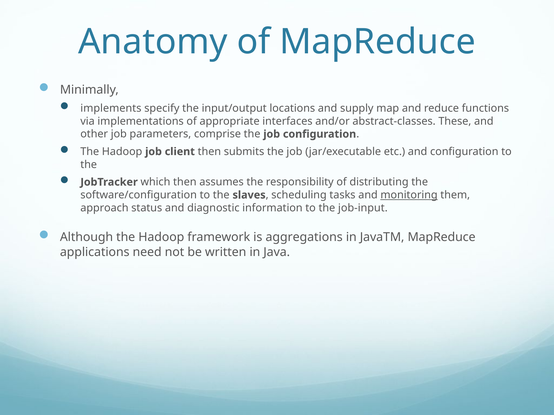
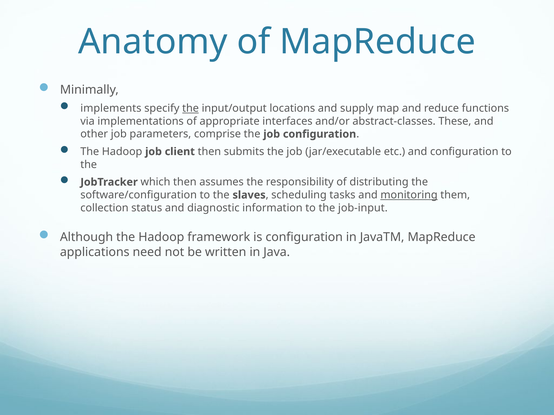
the at (191, 108) underline: none -> present
approach: approach -> collection
is aggregations: aggregations -> configuration
